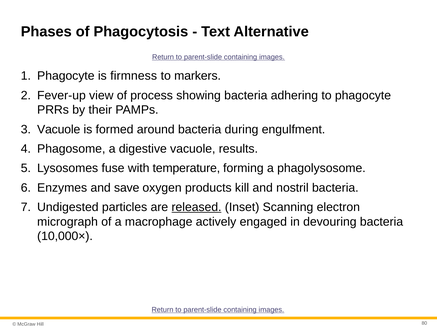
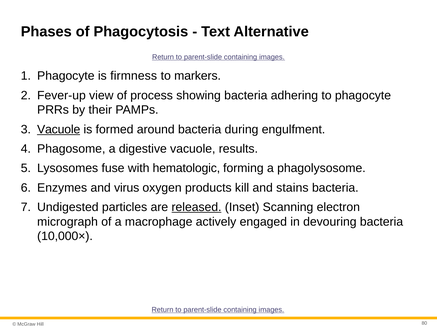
Vacuole at (59, 129) underline: none -> present
temperature: temperature -> hematologic
save: save -> virus
nostril: nostril -> stains
